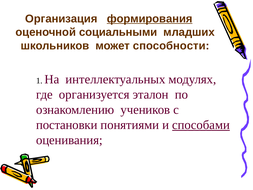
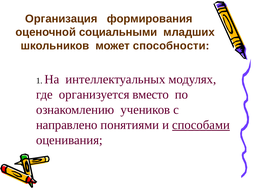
формирования underline: present -> none
эталон: эталон -> вместо
постановки: постановки -> направлено
